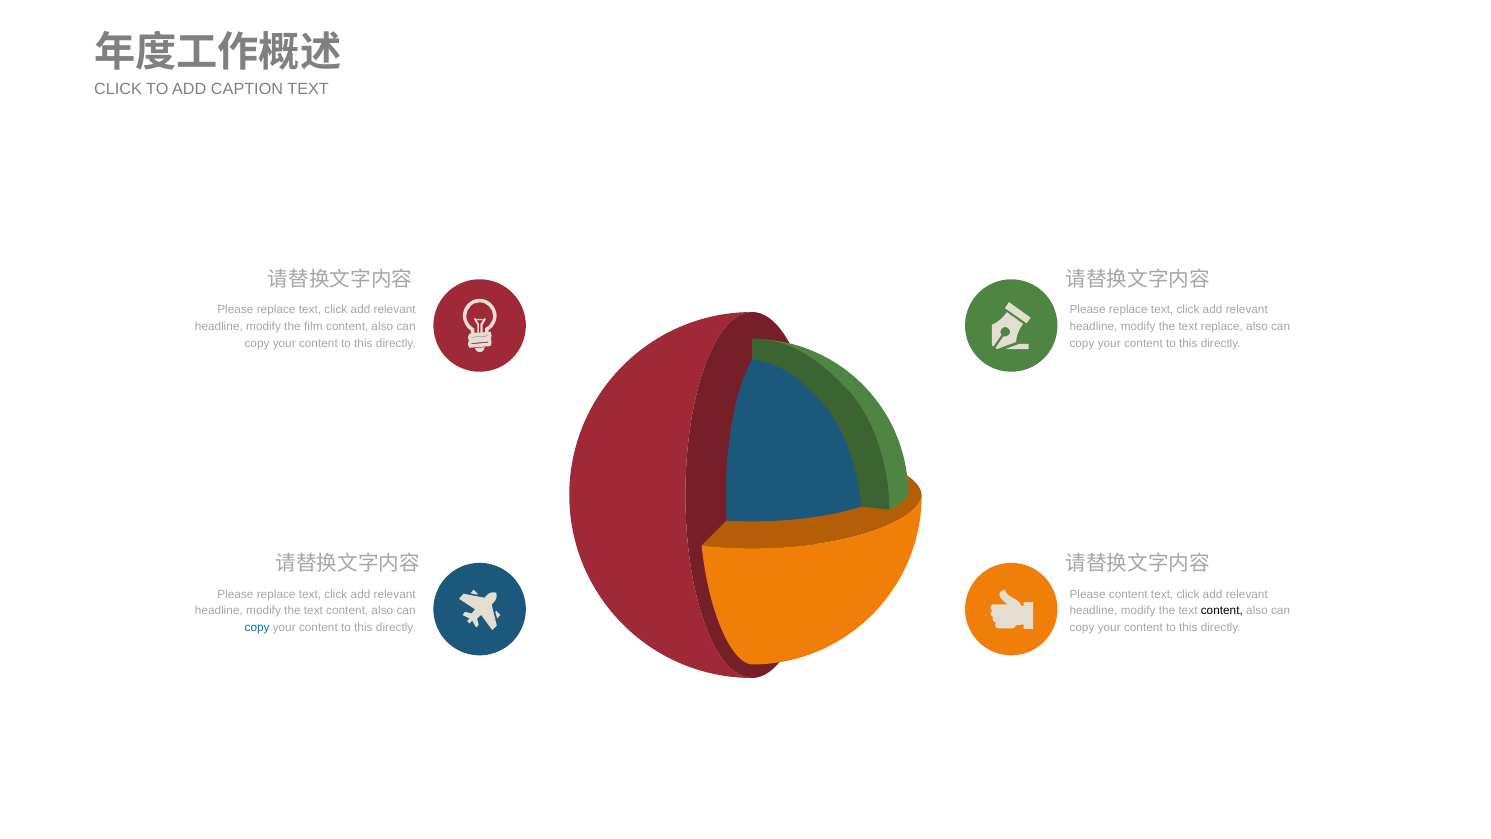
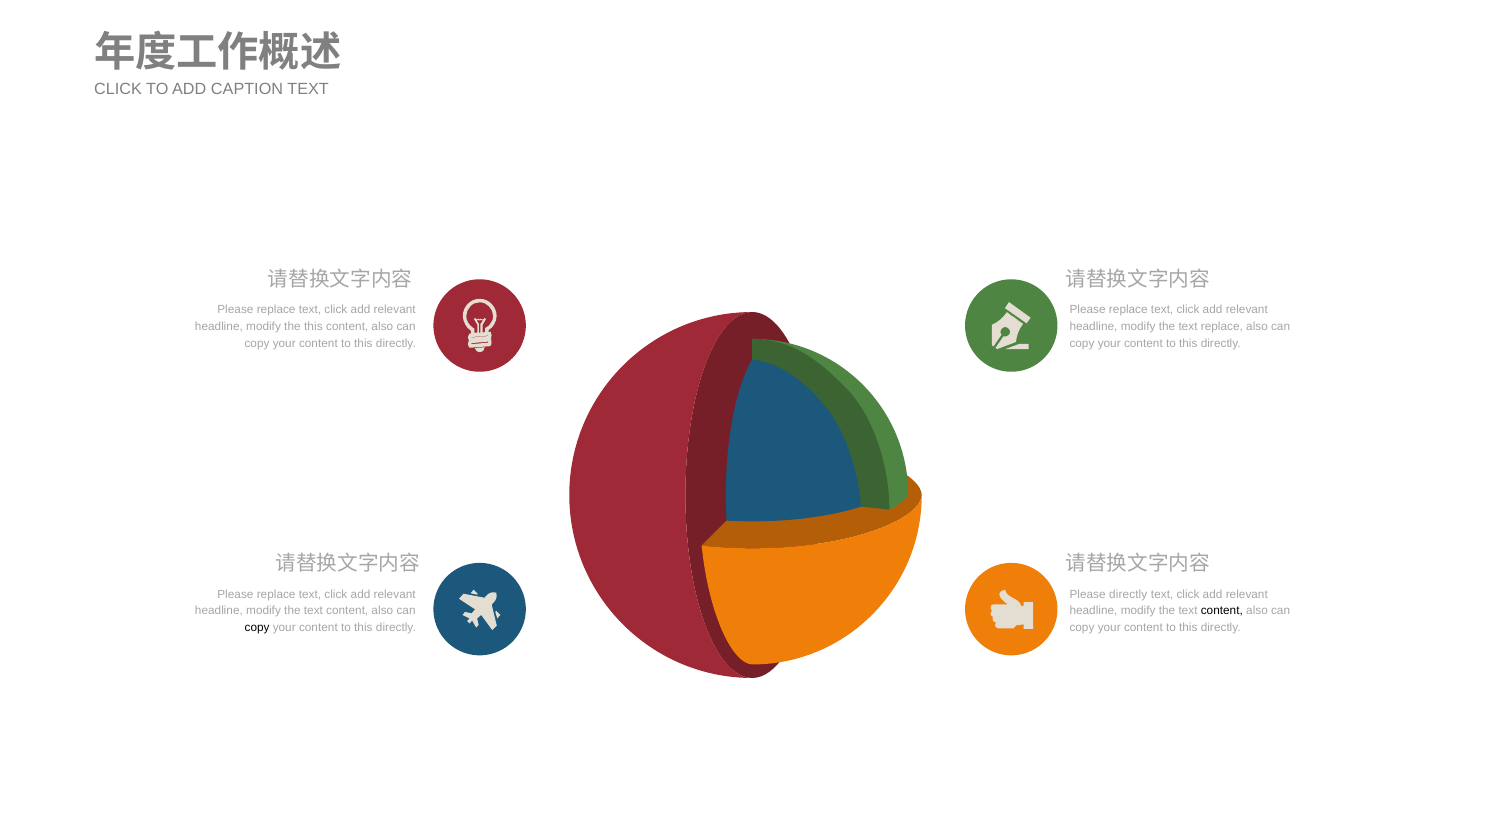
the film: film -> this
Please content: content -> directly
copy at (257, 628) colour: blue -> black
